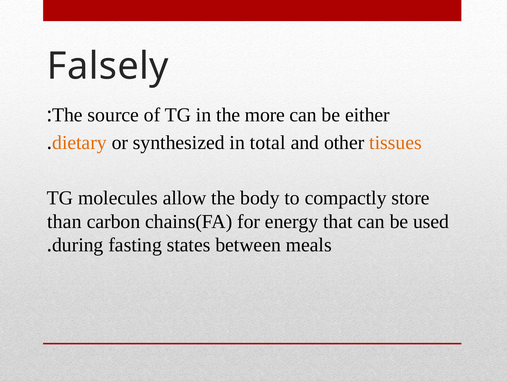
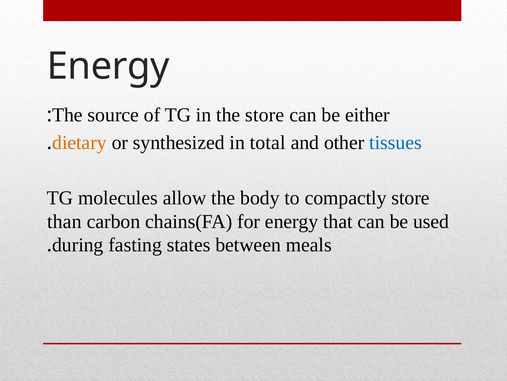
Falsely at (108, 66): Falsely -> Energy
the more: more -> store
tissues colour: orange -> blue
